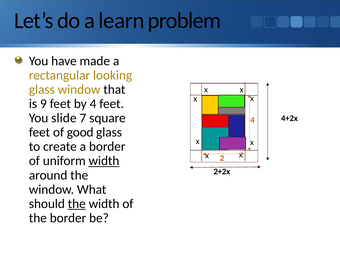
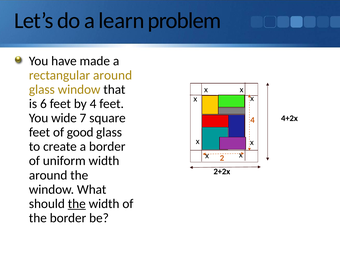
rectangular looking: looking -> around
9: 9 -> 6
slide: slide -> wide
width at (104, 161) underline: present -> none
